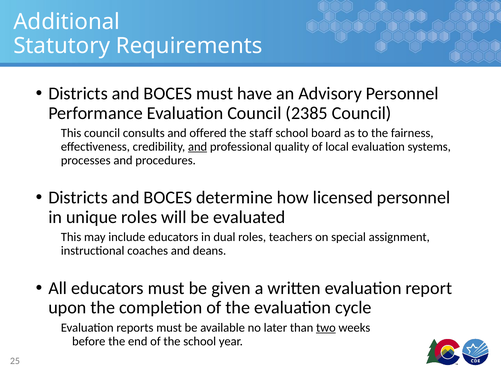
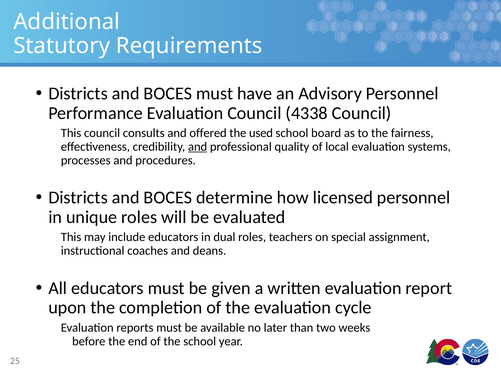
2385: 2385 -> 4338
staff: staff -> used
two underline: present -> none
